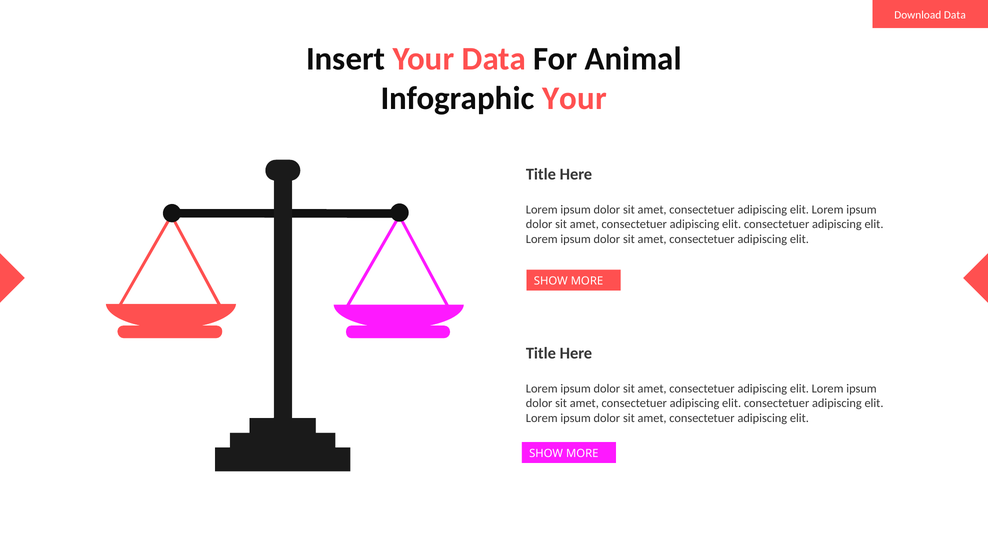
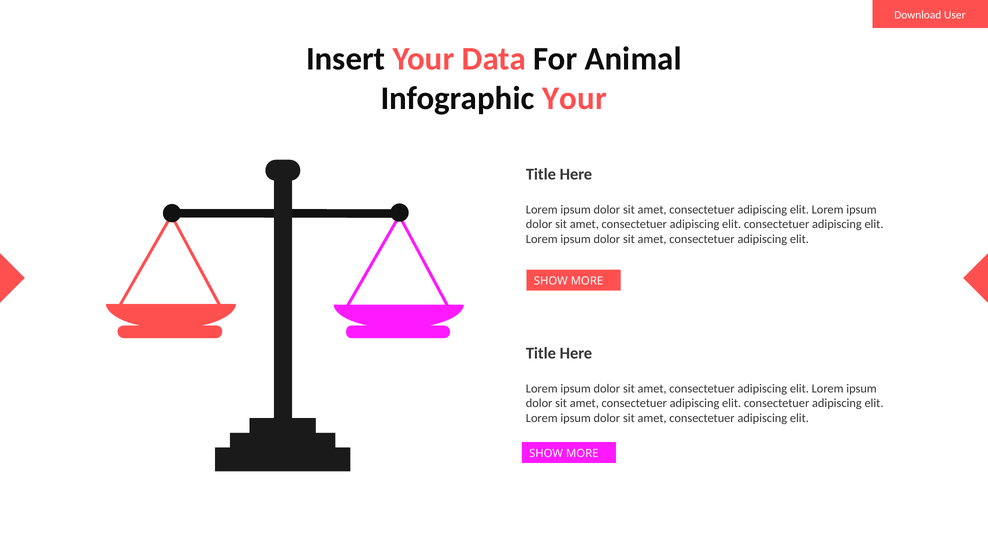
Download Data: Data -> User
